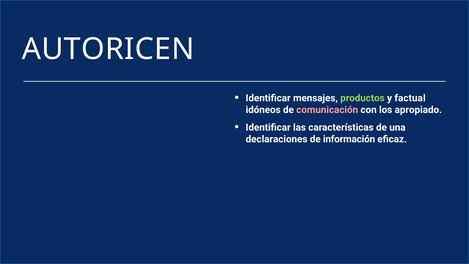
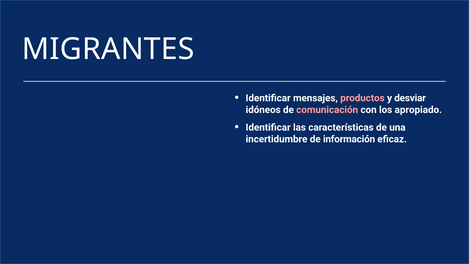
AUTORICEN: AUTORICEN -> MIGRANTES
productos colour: light green -> pink
factual: factual -> desviar
declaraciones: declaraciones -> incertidumbre
